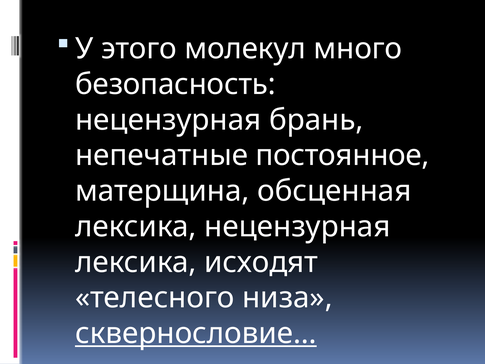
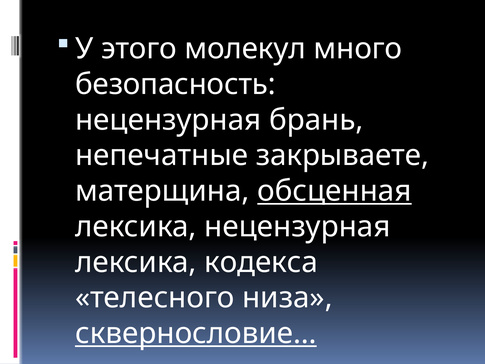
постоянное: постоянное -> закрываете
обсценная underline: none -> present
исходят: исходят -> кодекса
